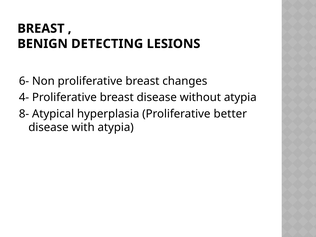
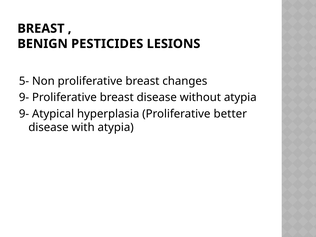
DETECTING: DETECTING -> PESTICIDES
6-: 6- -> 5-
4- at (24, 97): 4- -> 9-
8- at (24, 114): 8- -> 9-
